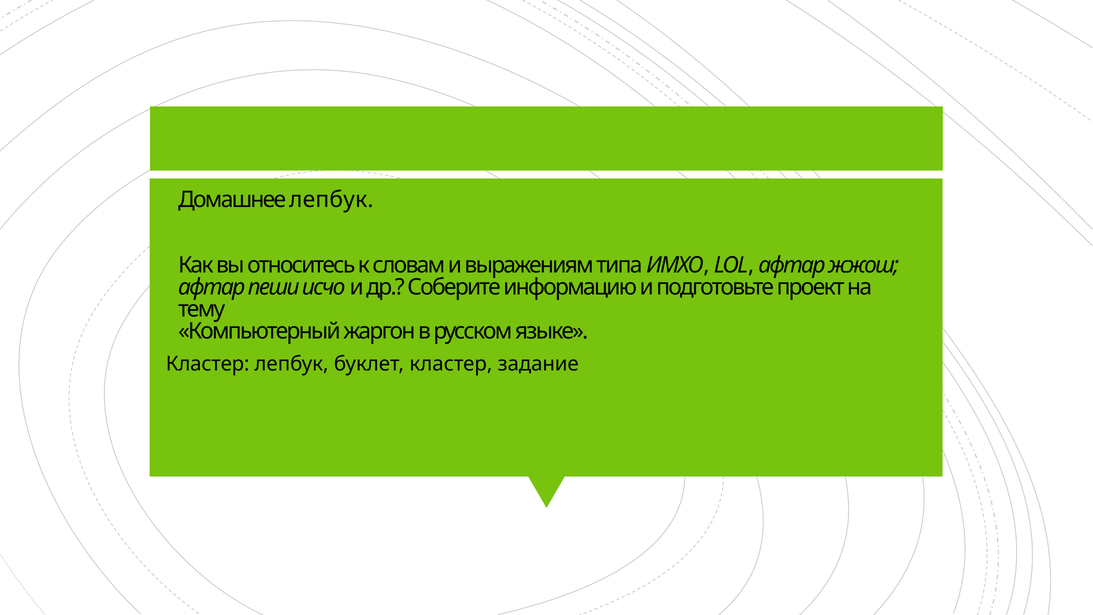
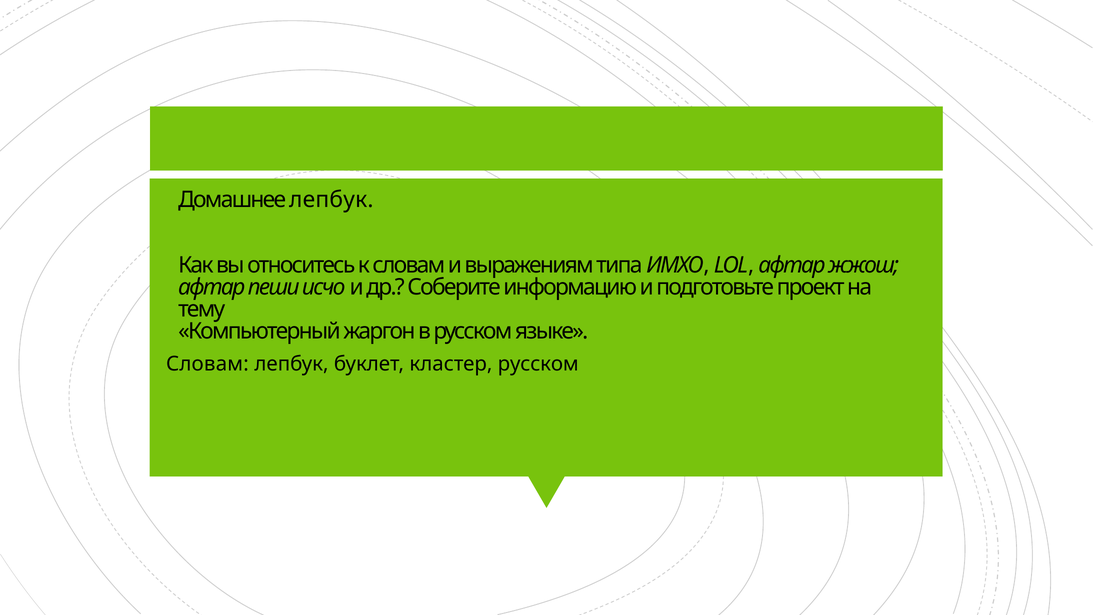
Кластер at (208, 364): Кластер -> Словам
кластер задание: задание -> русском
